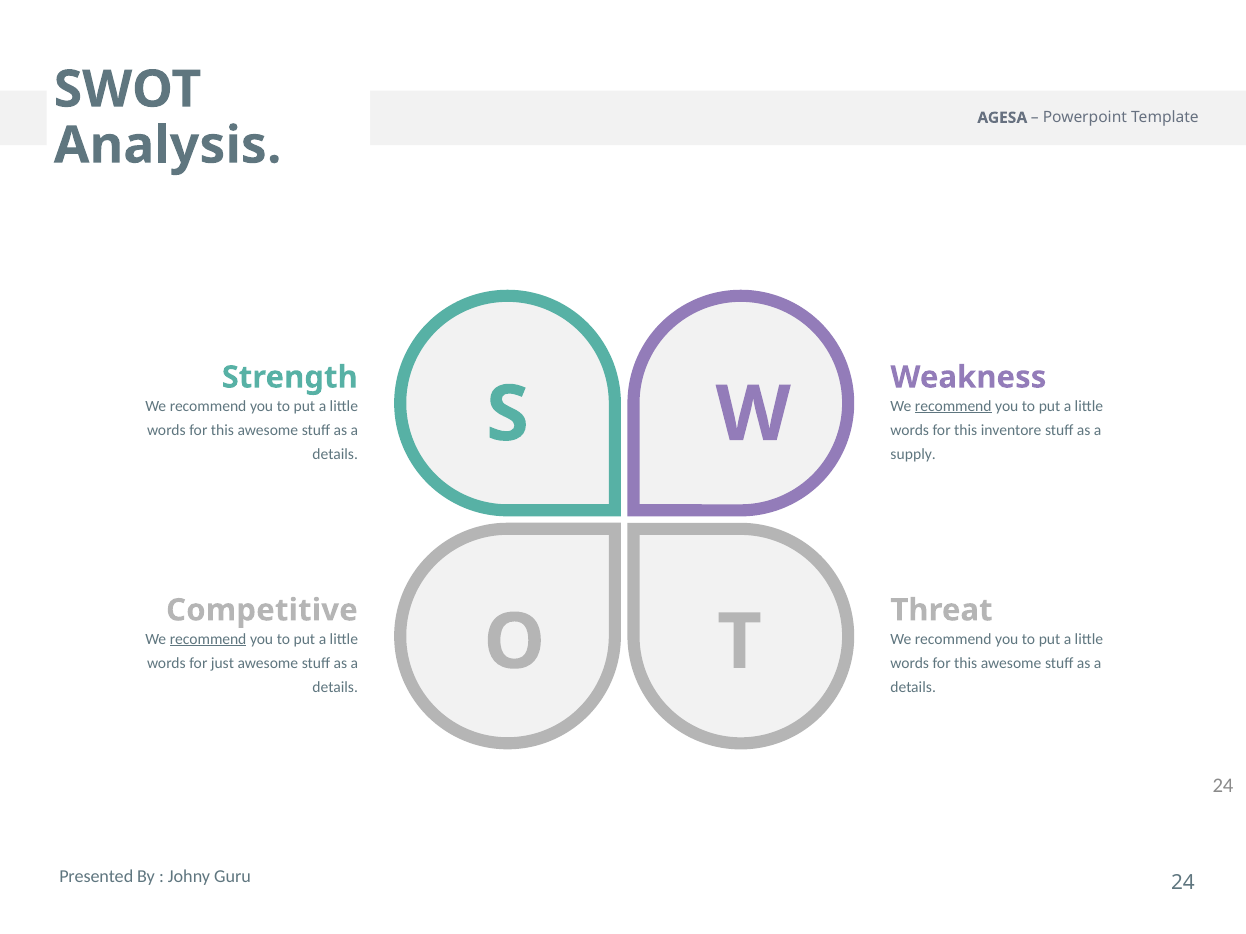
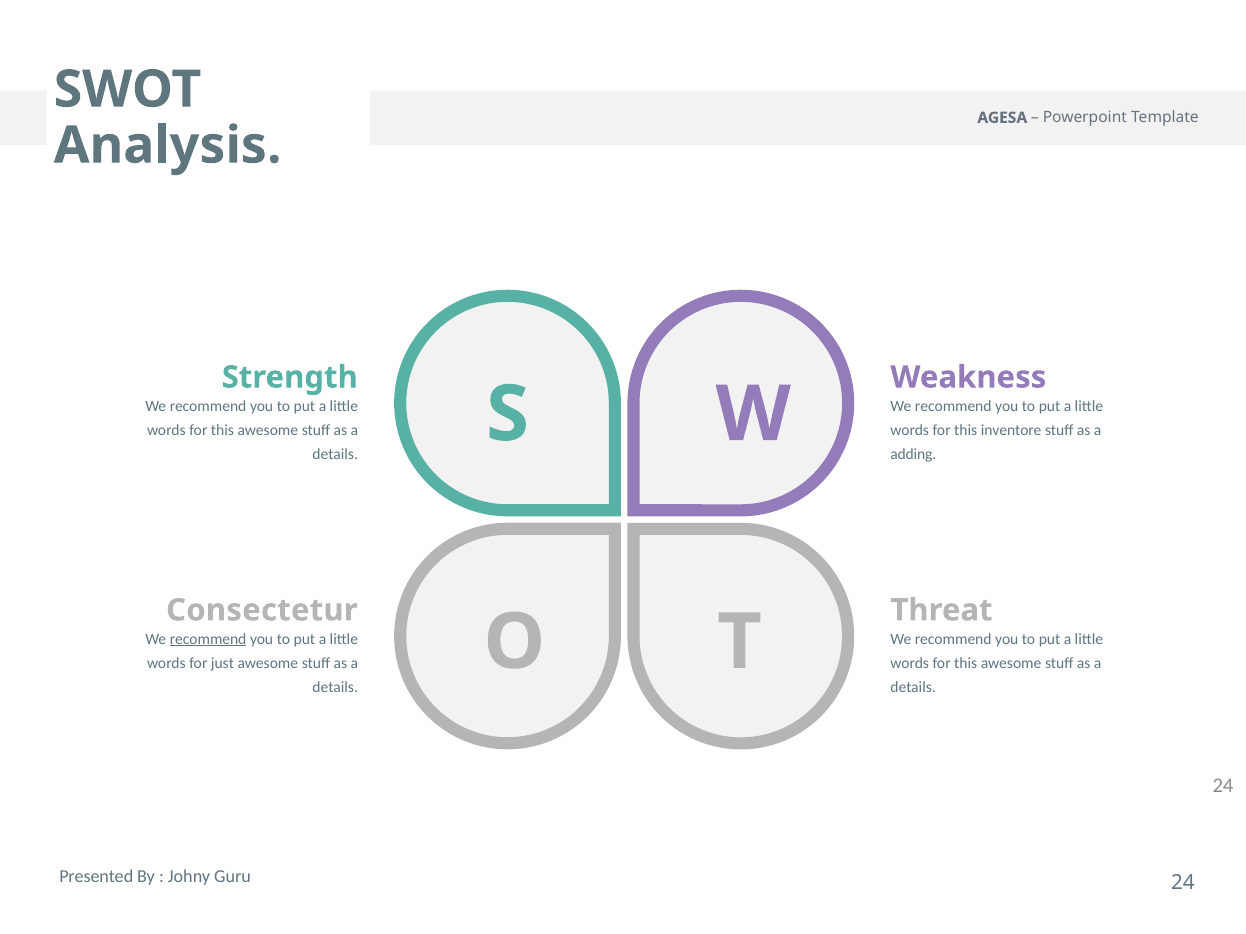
recommend at (953, 406) underline: present -> none
supply: supply -> adding
Competitive: Competitive -> Consectetur
